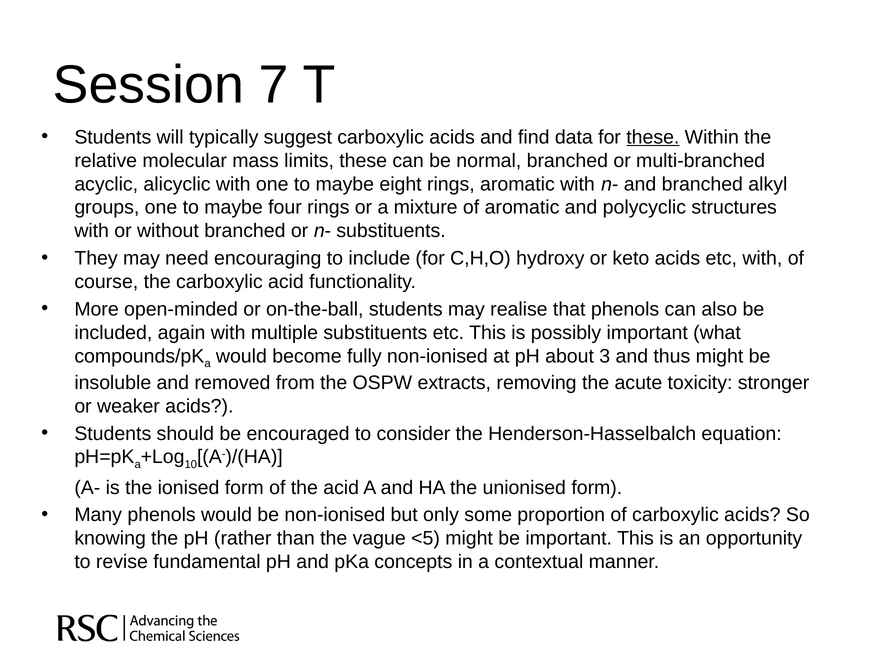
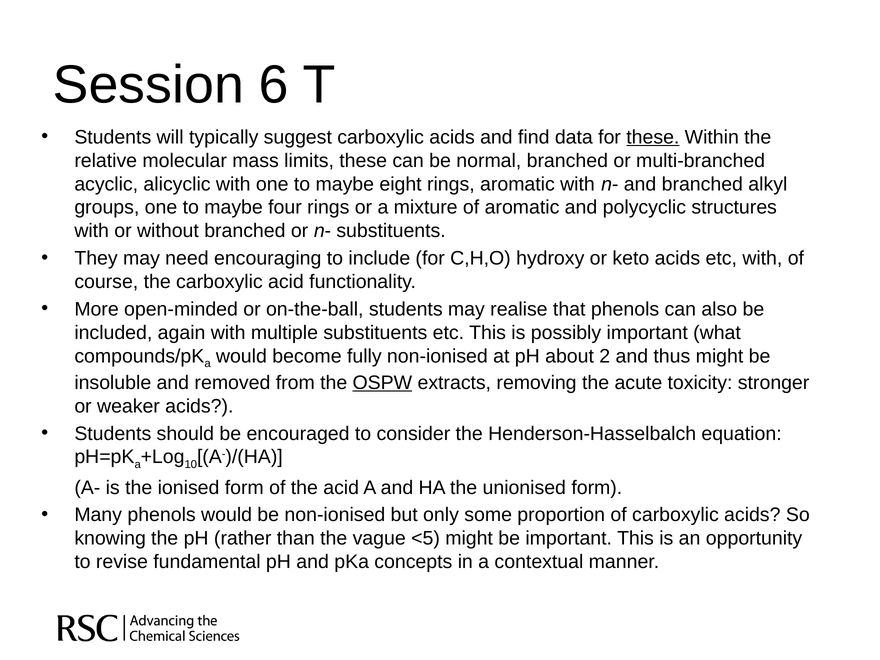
7: 7 -> 6
3: 3 -> 2
OSPW underline: none -> present
